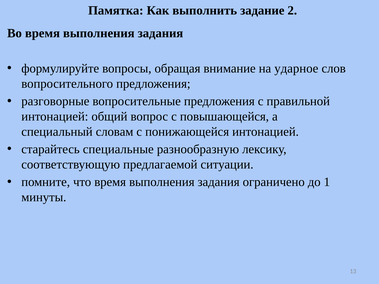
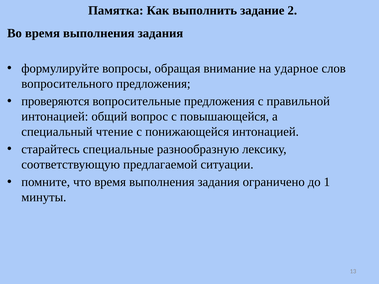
разговорные: разговорные -> проверяются
словам: словам -> чтение
